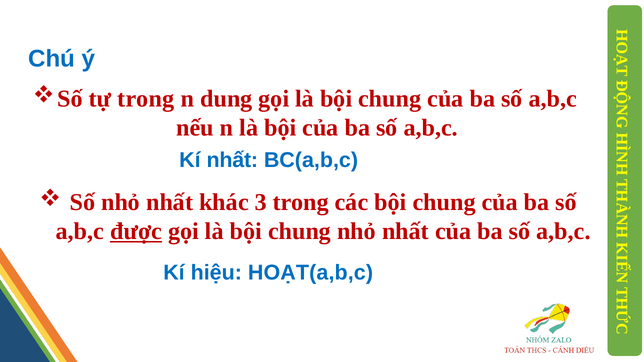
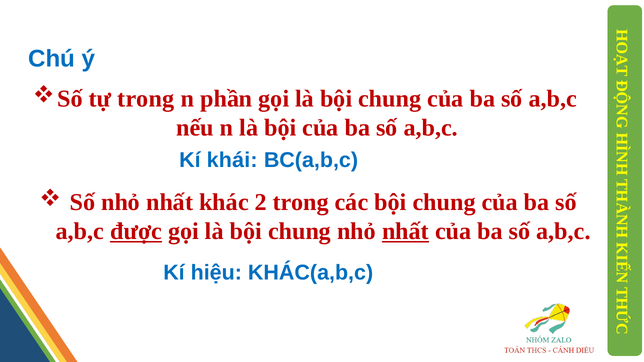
dung: dung -> phần
Kí nhất: nhất -> khái
3: 3 -> 2
nhất at (406, 231) underline: none -> present
HOẠT(a,b,c: HOẠT(a,b,c -> KHÁC(a,b,c
